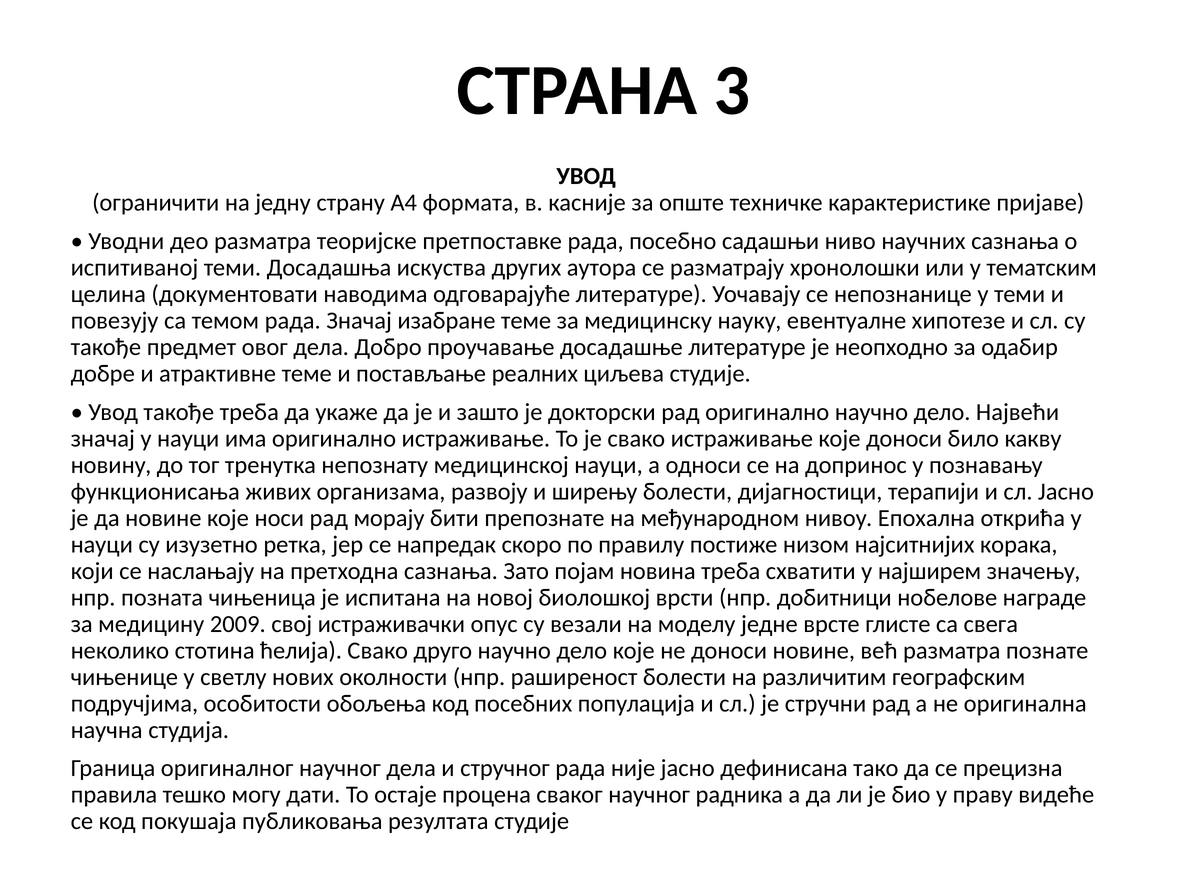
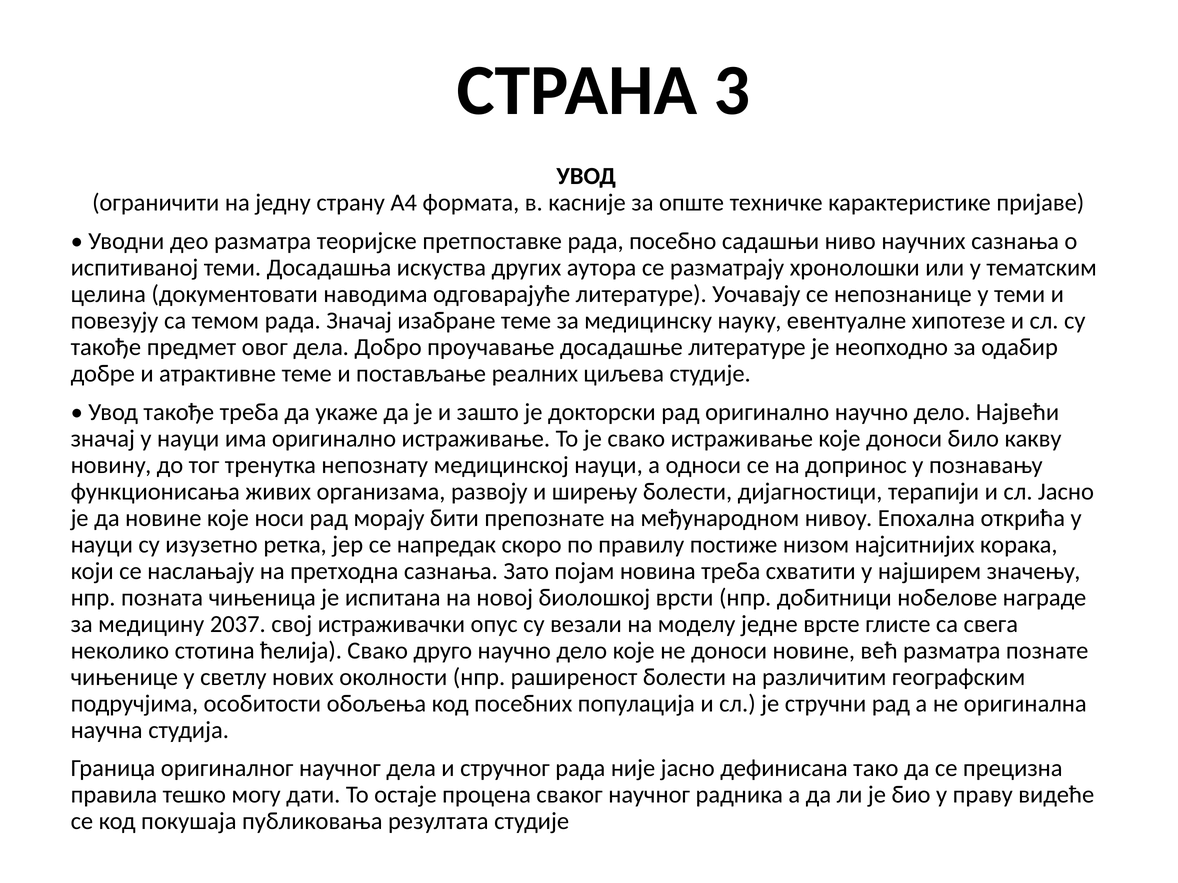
2009: 2009 -> 2037
